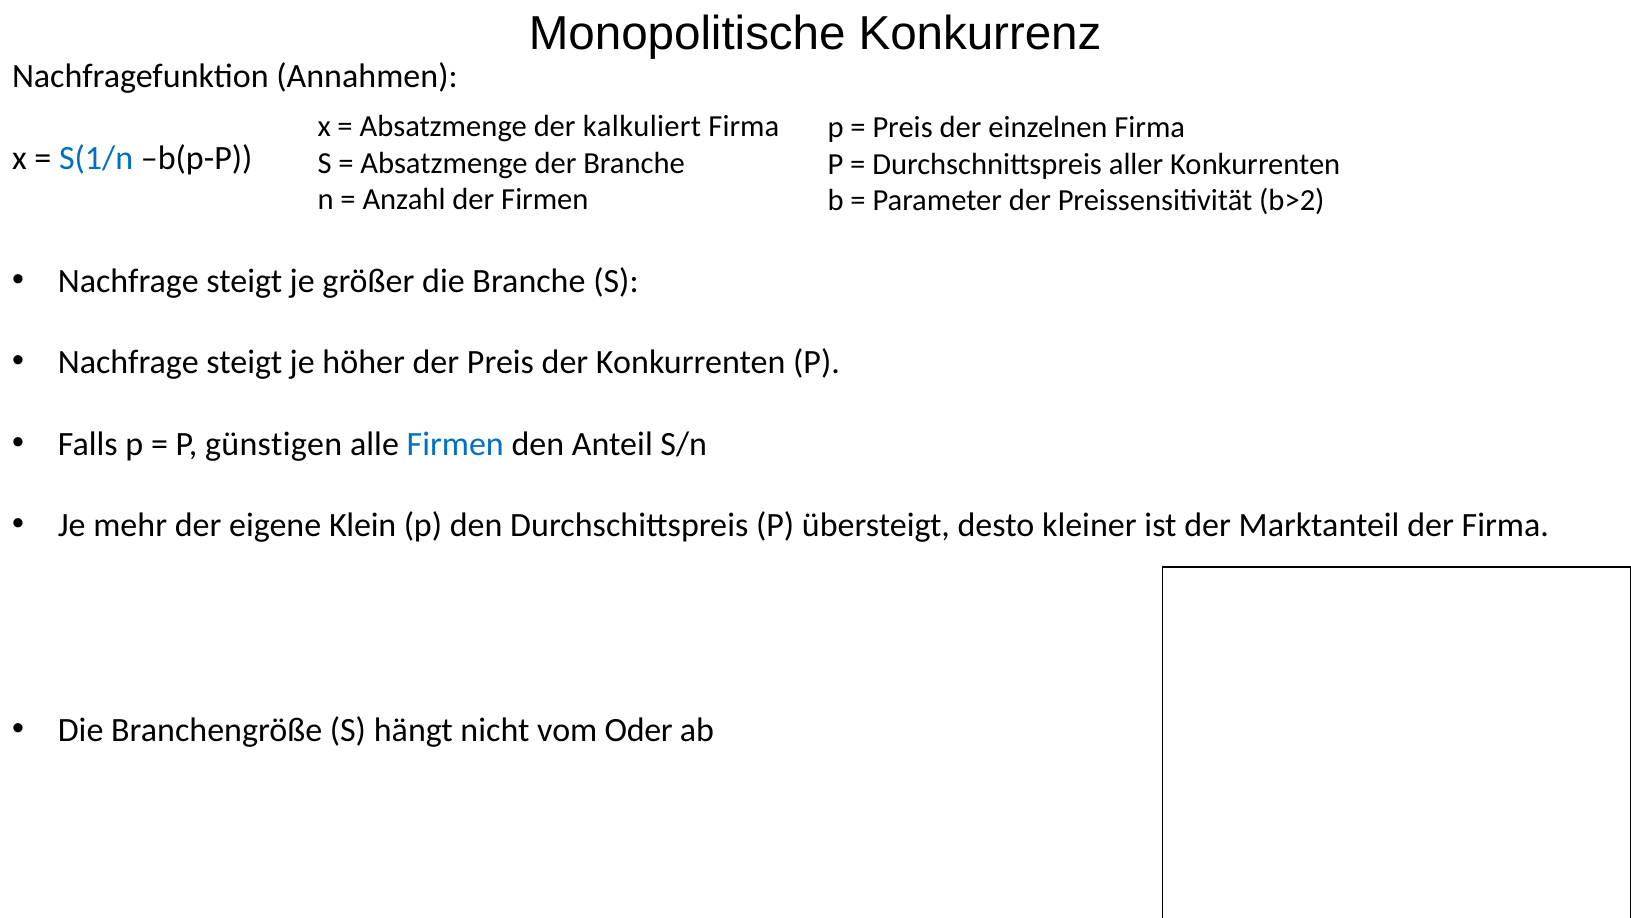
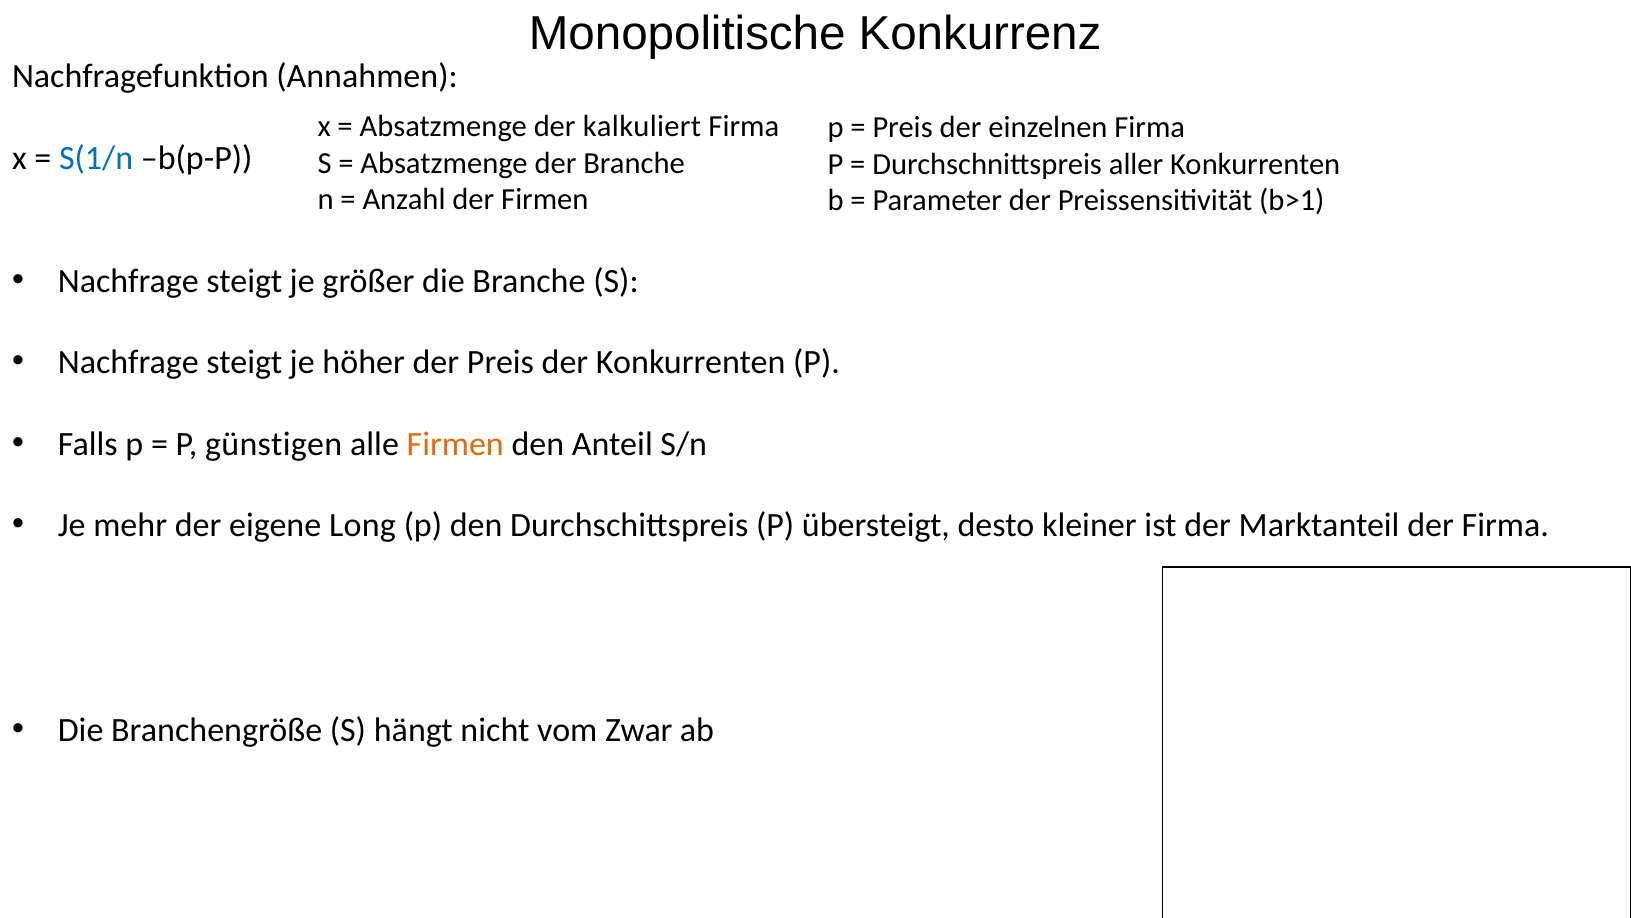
b>2: b>2 -> b>1
Firmen at (455, 444) colour: blue -> orange
Klein: Klein -> Long
Oder: Oder -> Zwar
